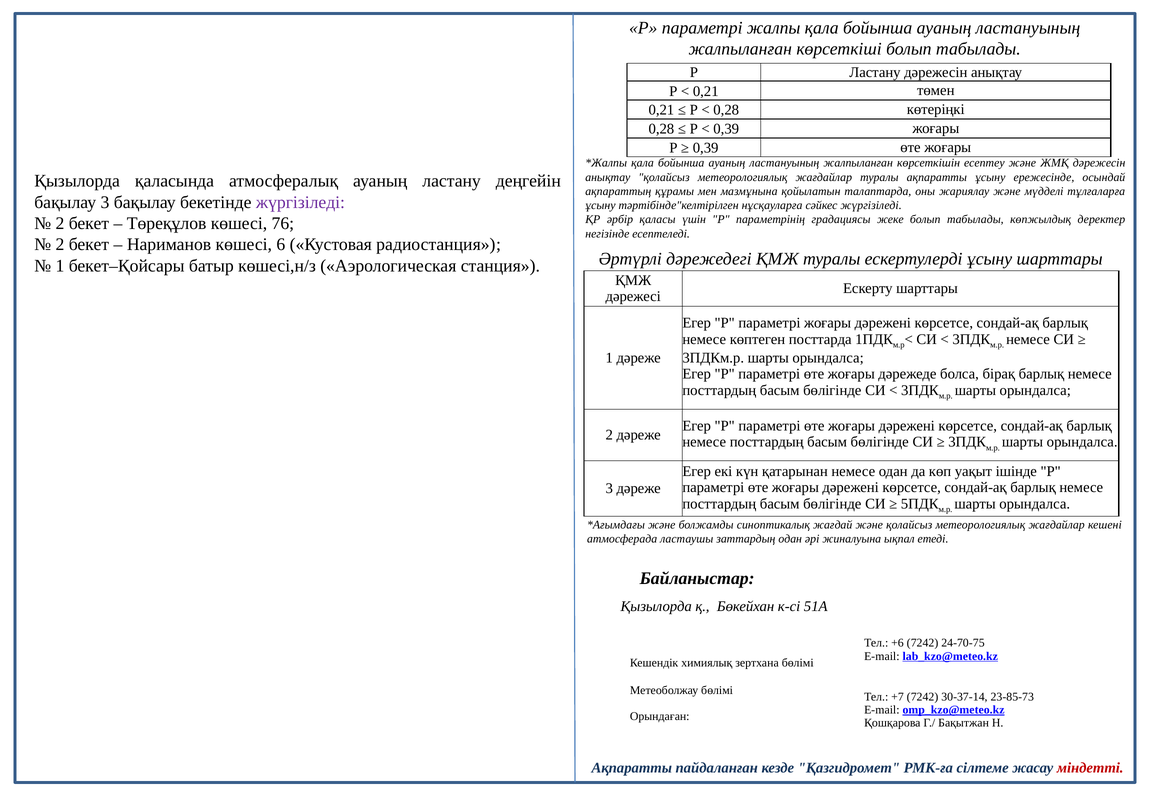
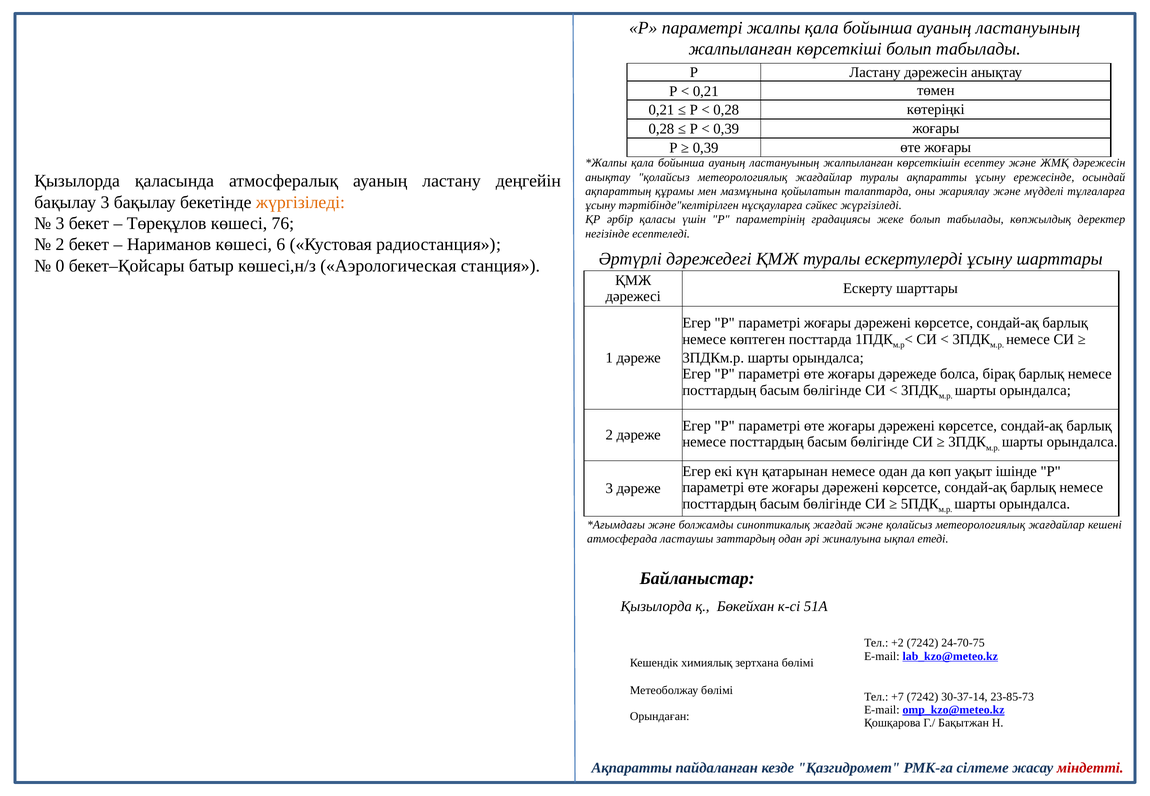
жүргізіледі at (300, 202) colour: purple -> orange
2 at (60, 223): 2 -> 3
1 at (60, 266): 1 -> 0
+6: +6 -> +2
